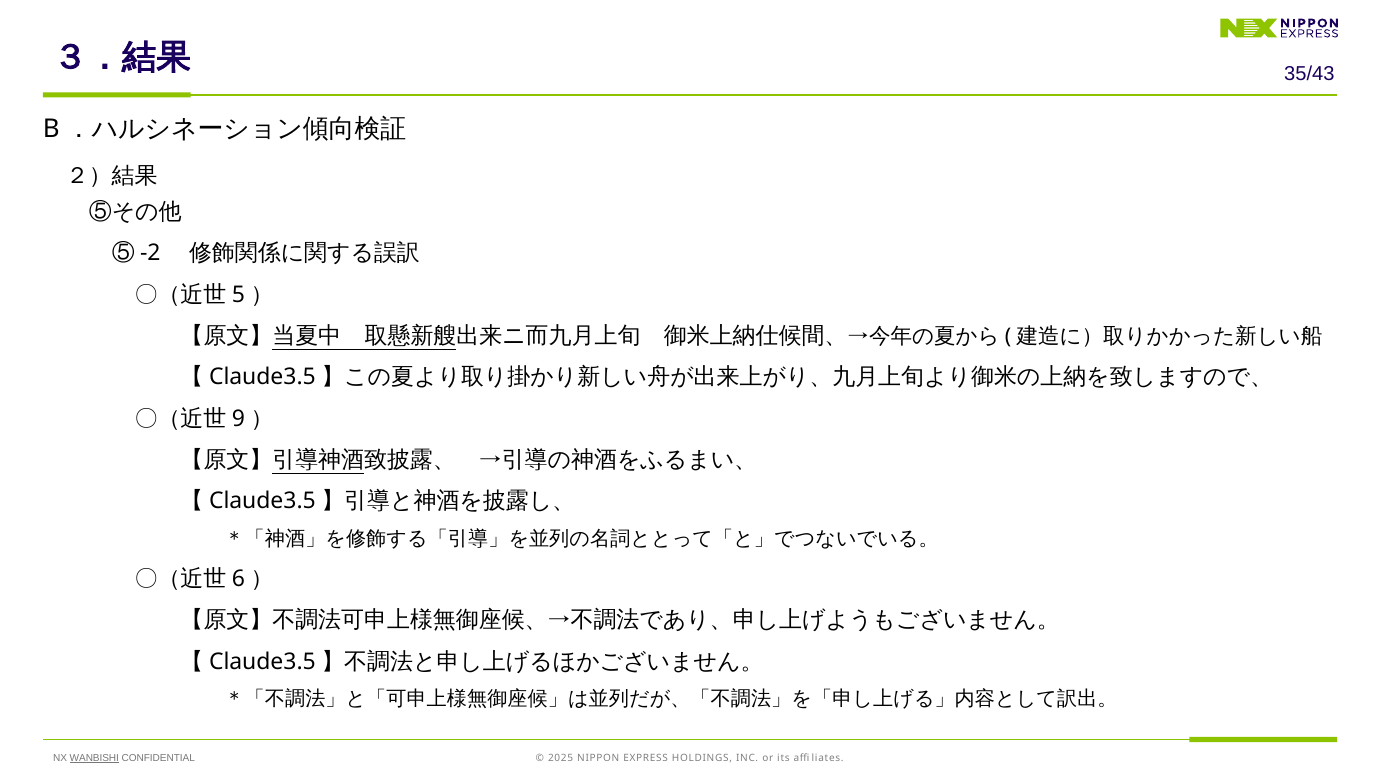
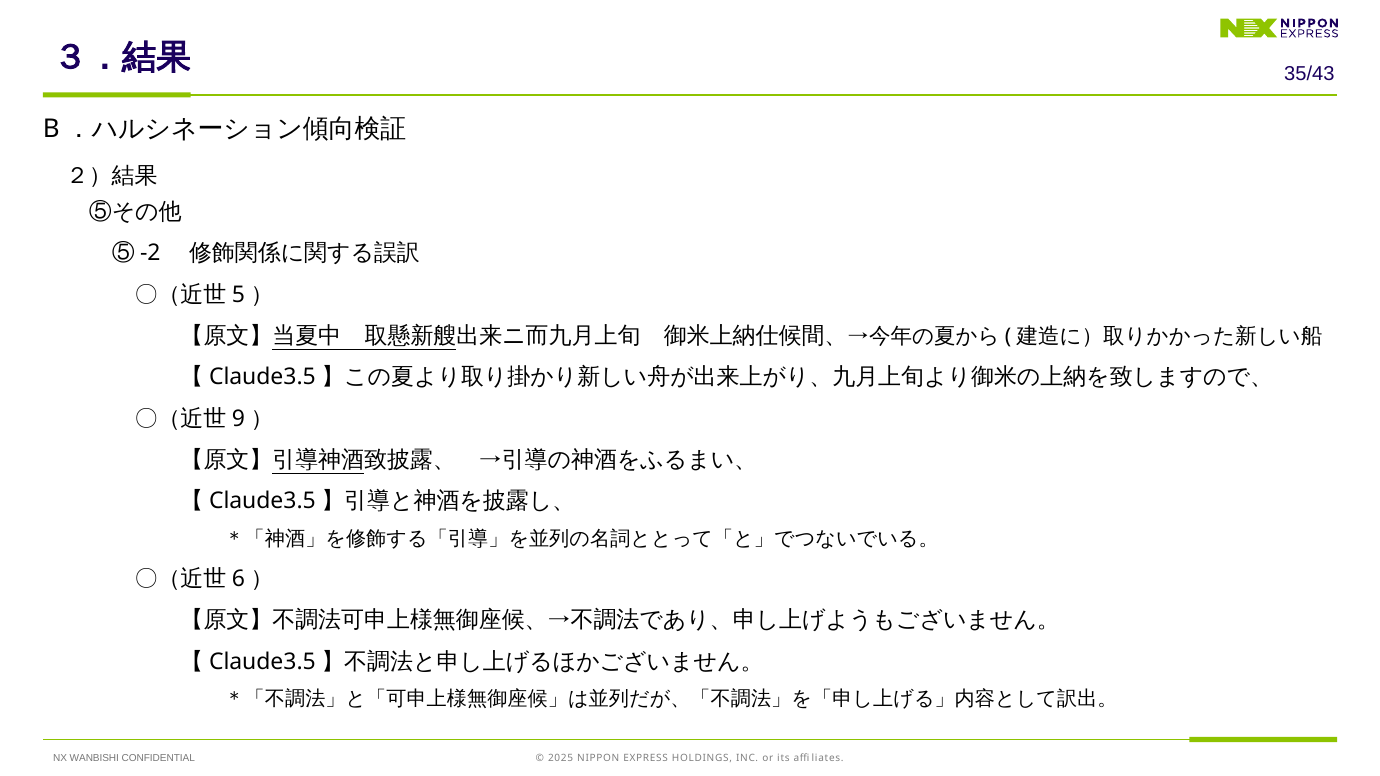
WANBISHI underline: present -> none
